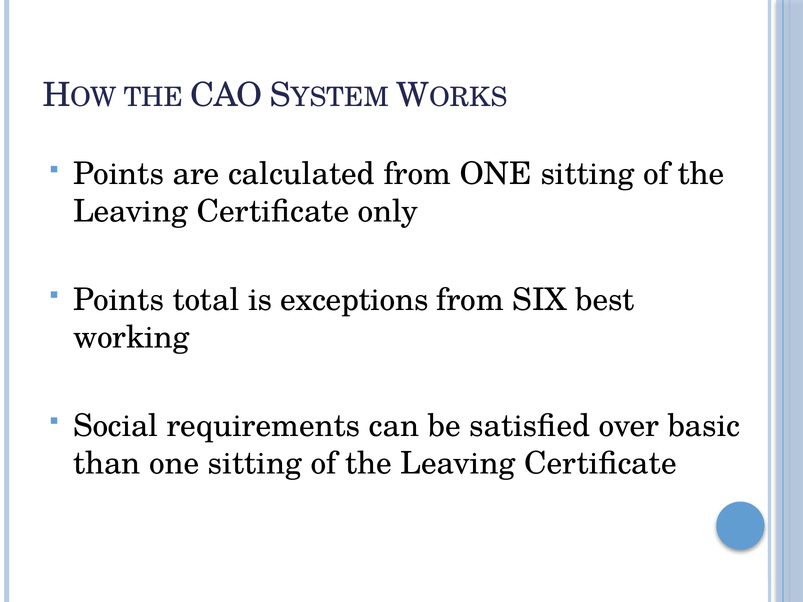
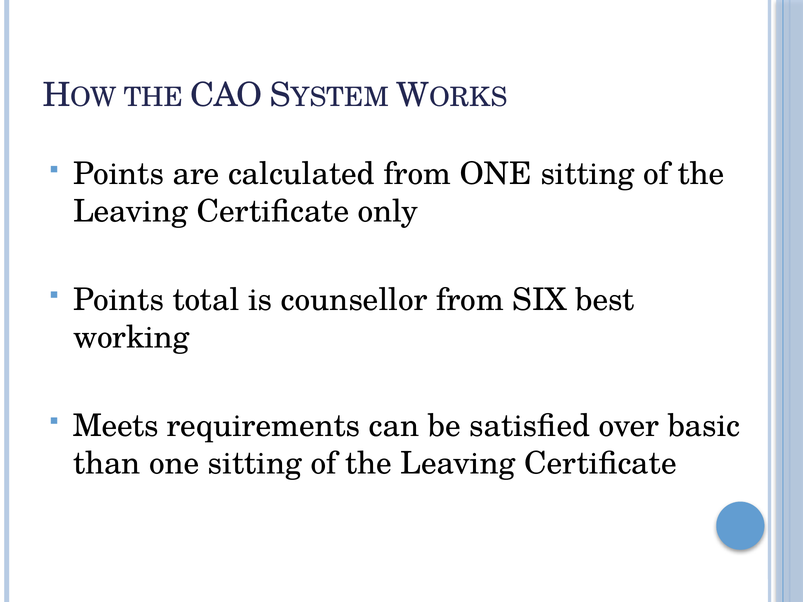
exceptions: exceptions -> counsellor
Social: Social -> Meets
